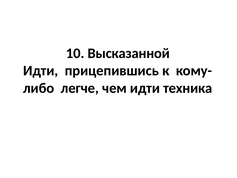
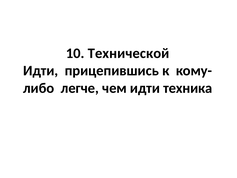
Высказанной: Высказанной -> Технической
